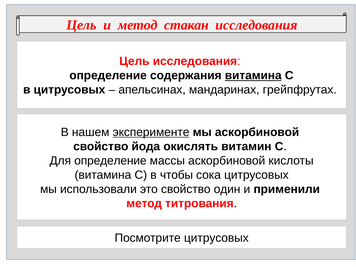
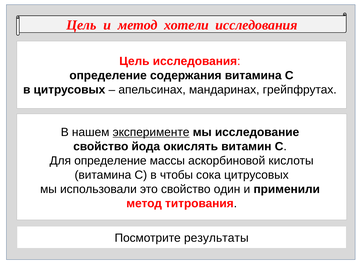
стакан: стакан -> хотели
витамина at (253, 75) underline: present -> none
мы аскорбиновой: аскорбиновой -> исследование
Посмотрите цитрусовых: цитрусовых -> результаты
